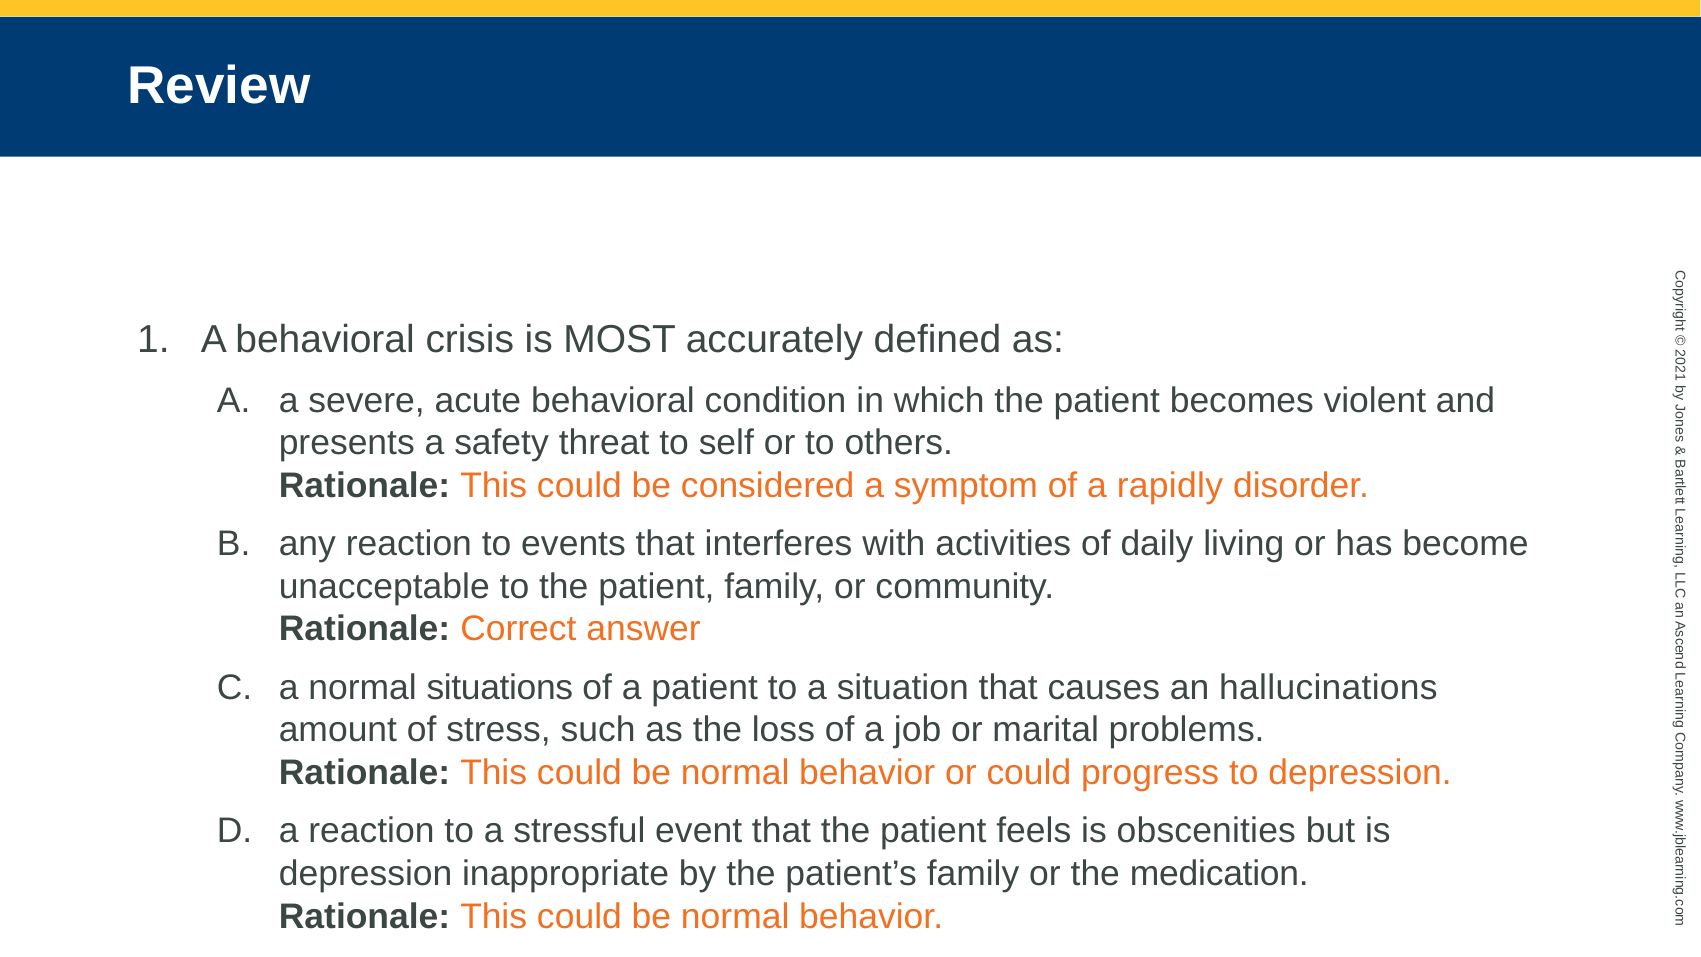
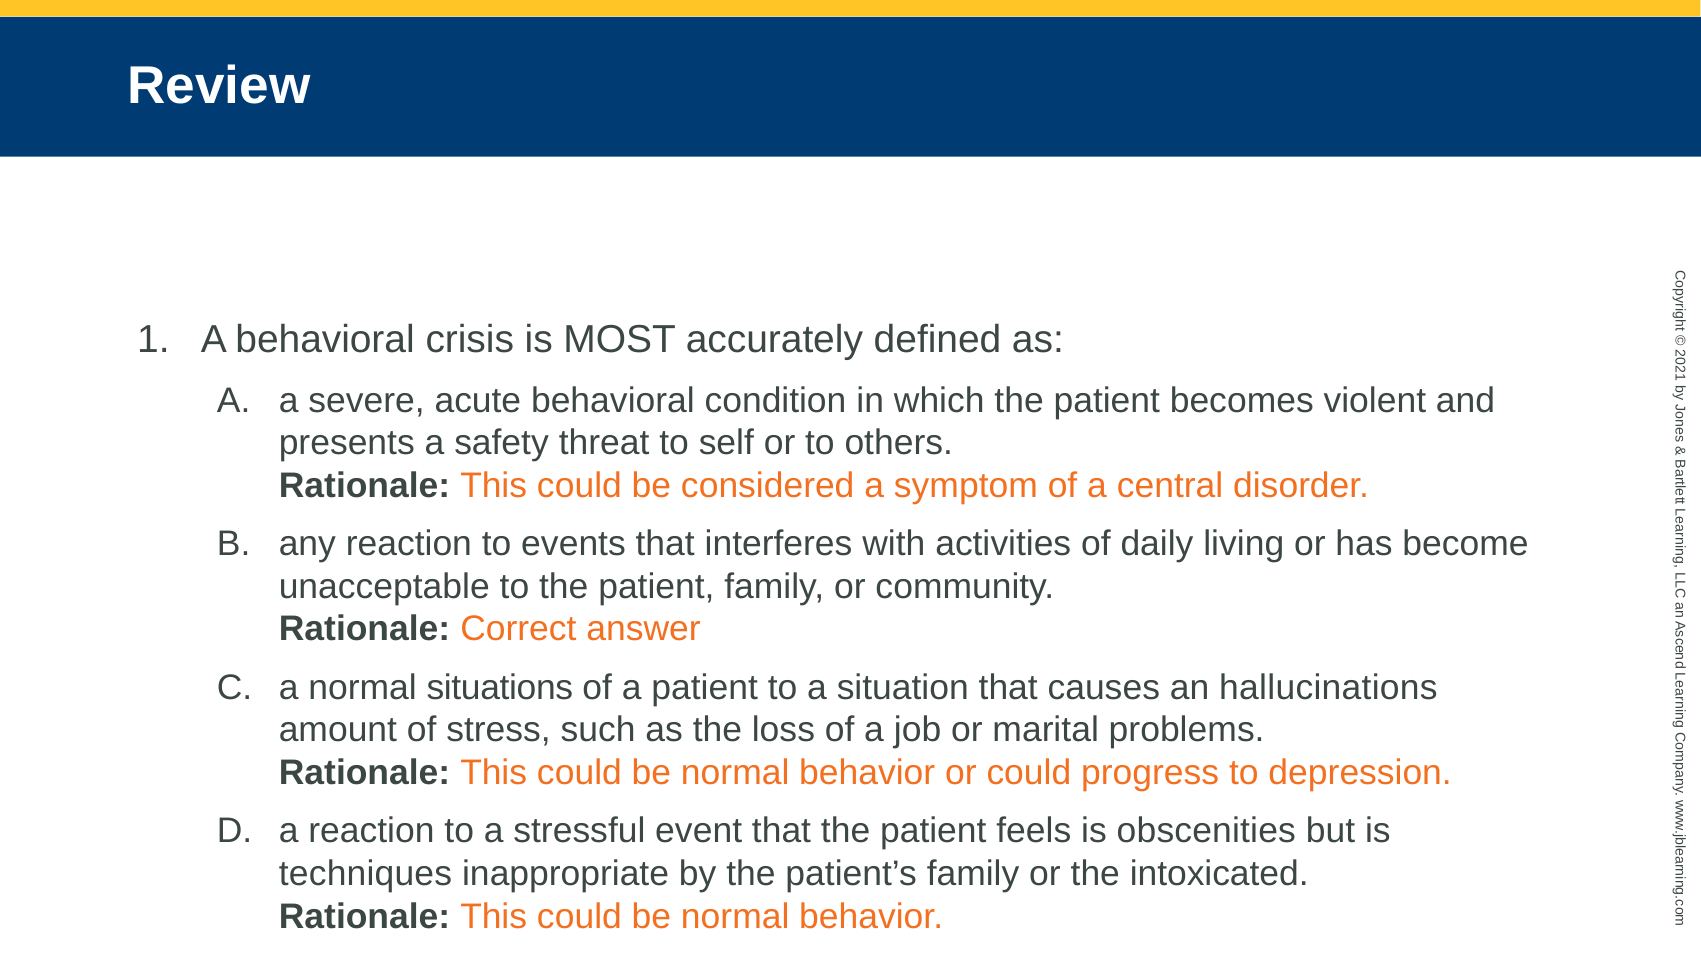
rapidly: rapidly -> central
depression at (366, 874): depression -> techniques
medication: medication -> intoxicated
